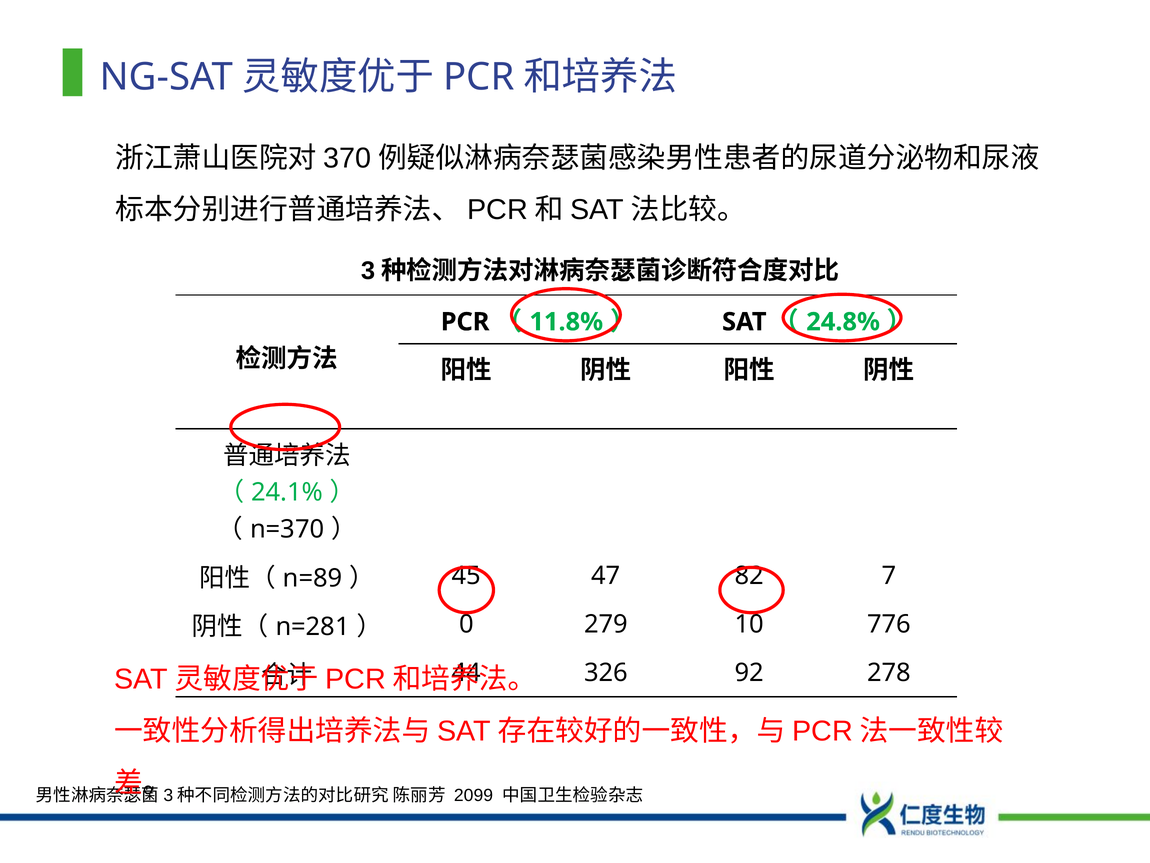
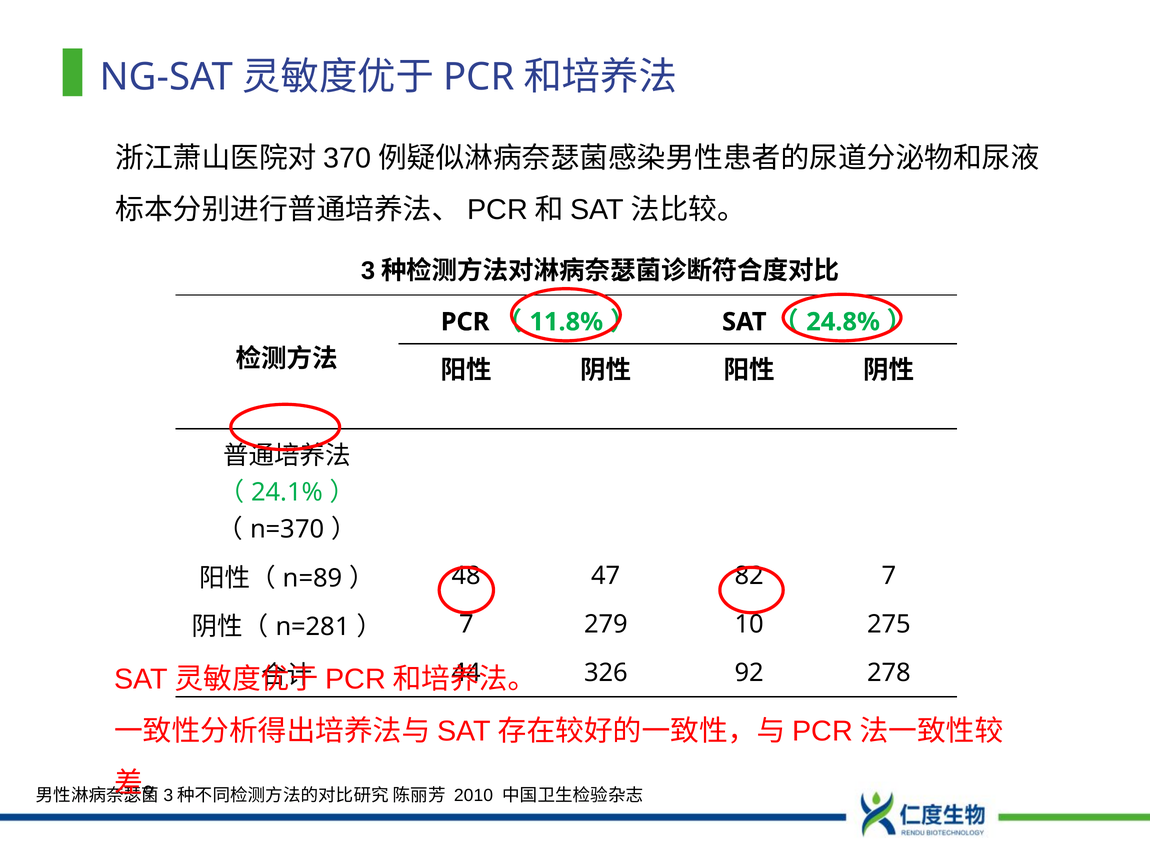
45: 45 -> 48
0 at (466, 624): 0 -> 7
776: 776 -> 275
2099: 2099 -> 2010
